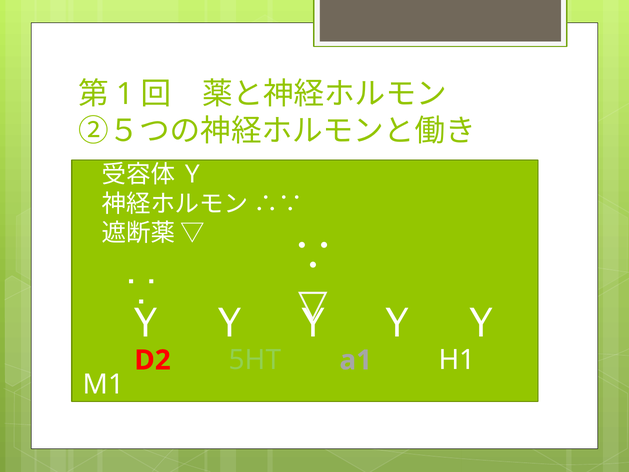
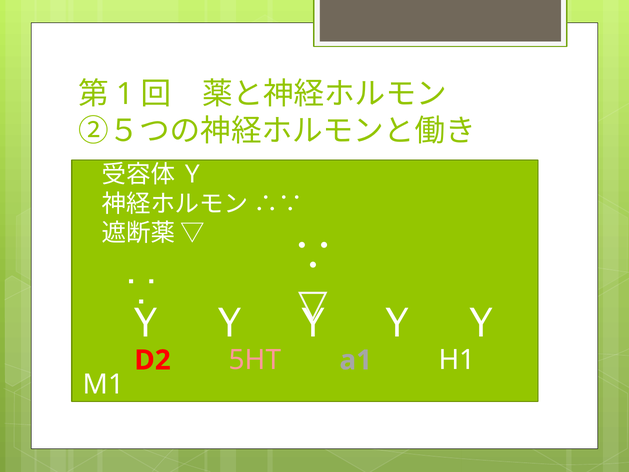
5HT colour: light green -> pink
